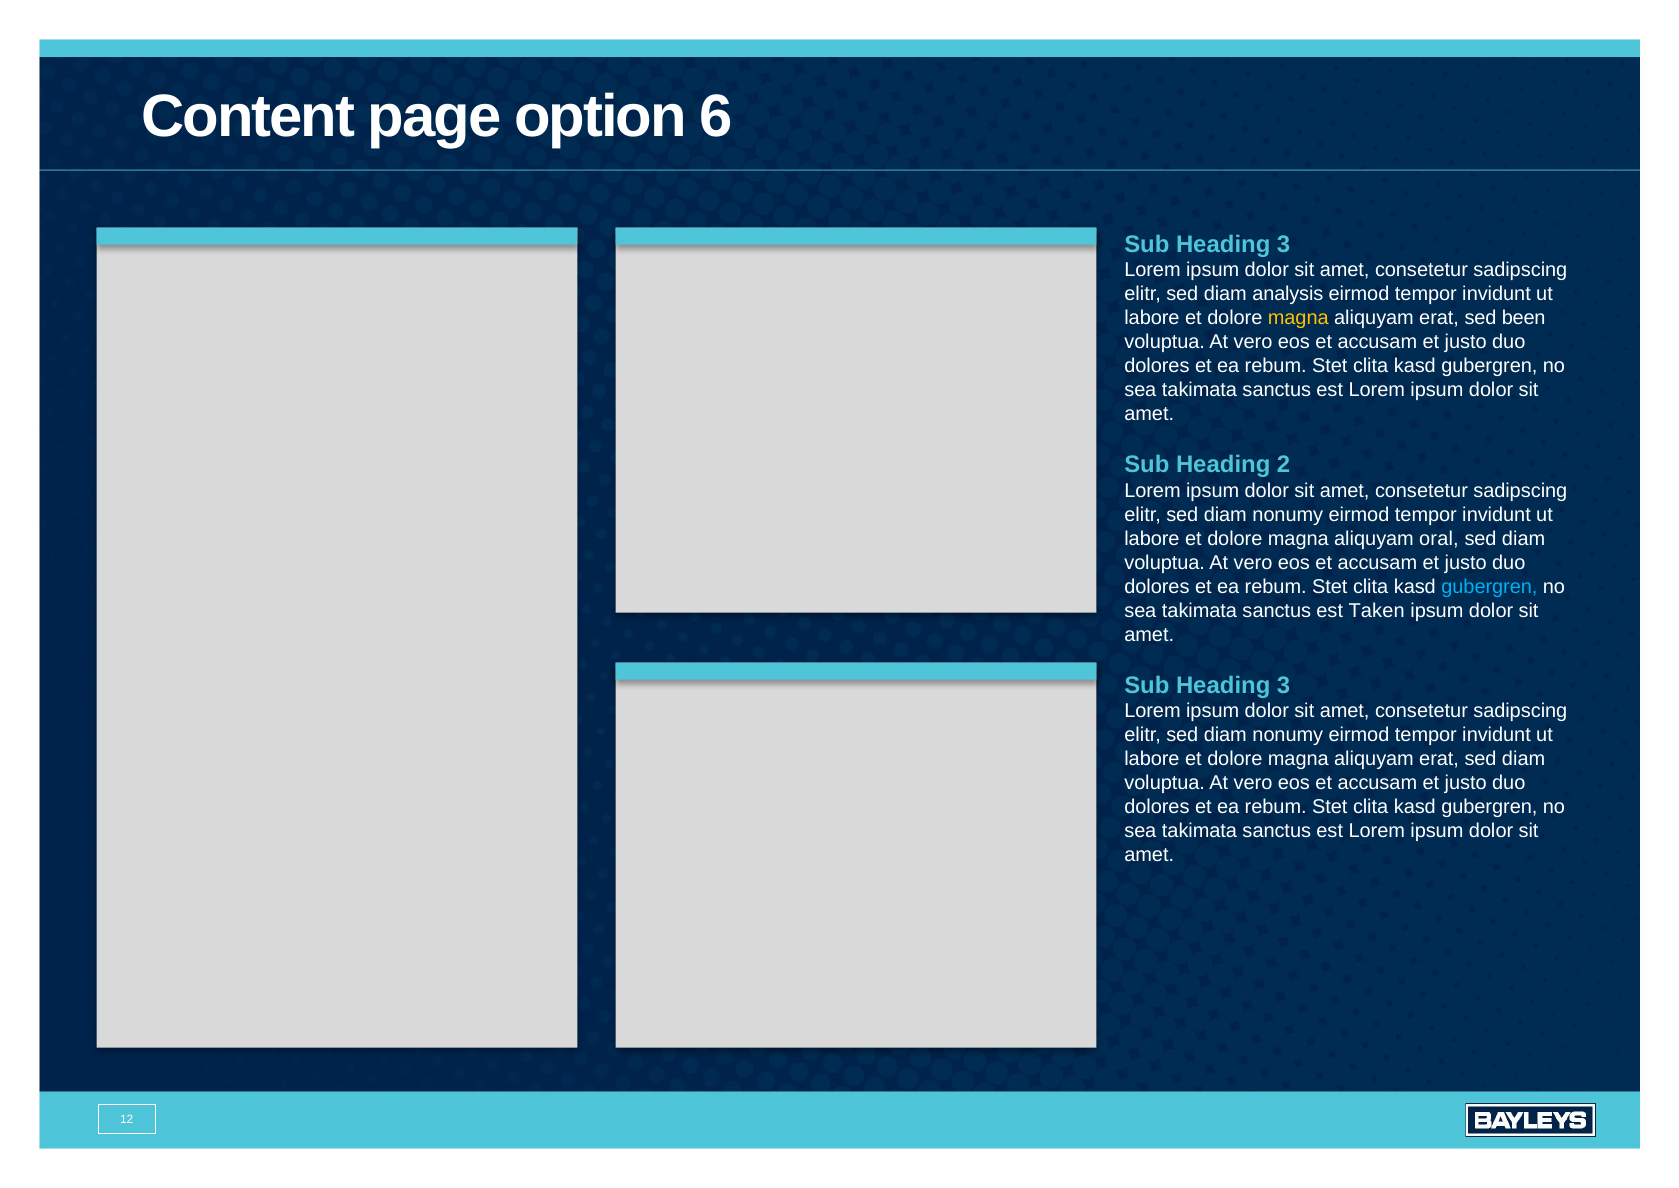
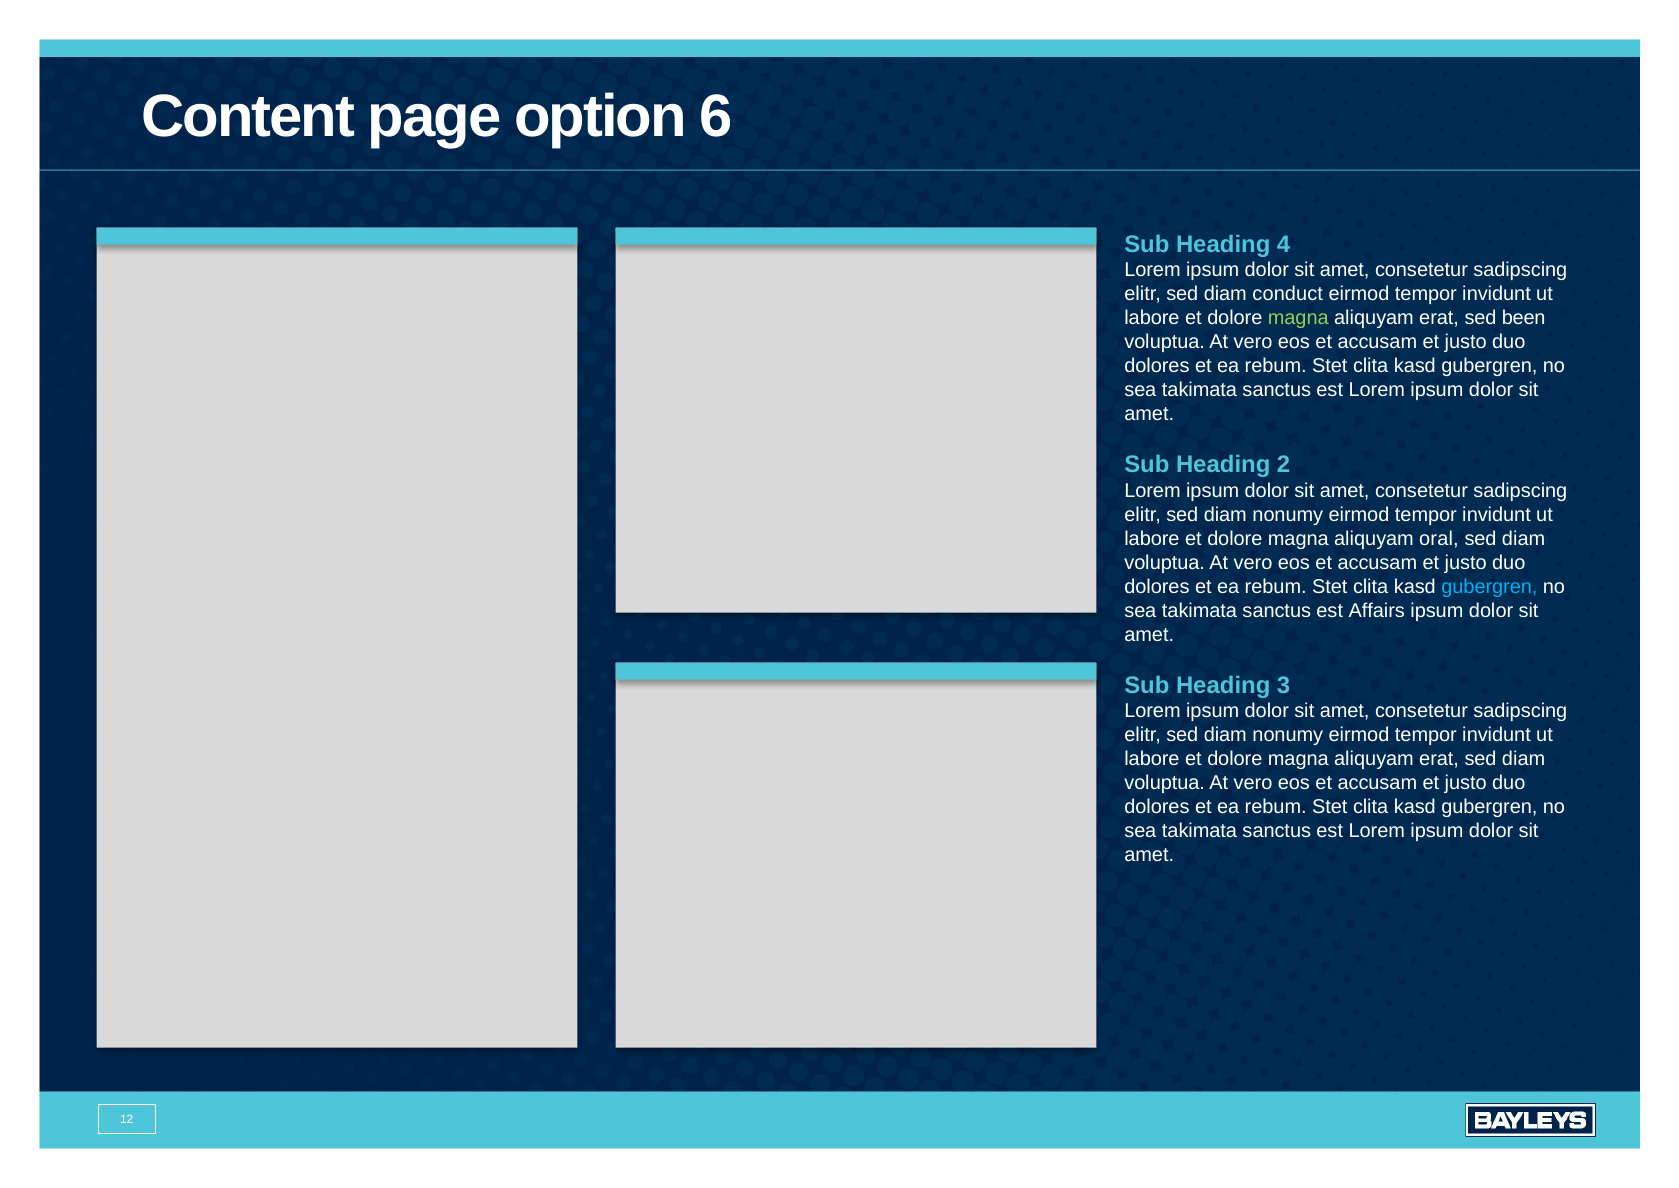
3 at (1284, 244): 3 -> 4
analysis: analysis -> conduct
magna at (1298, 318) colour: yellow -> light green
Taken: Taken -> Affairs
